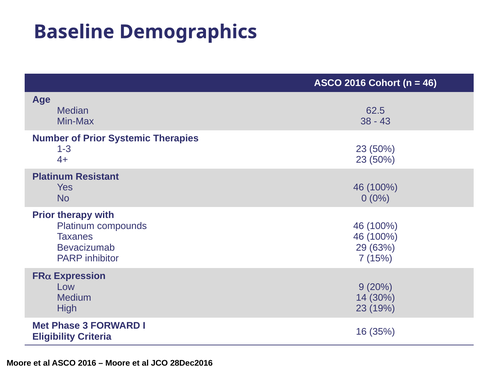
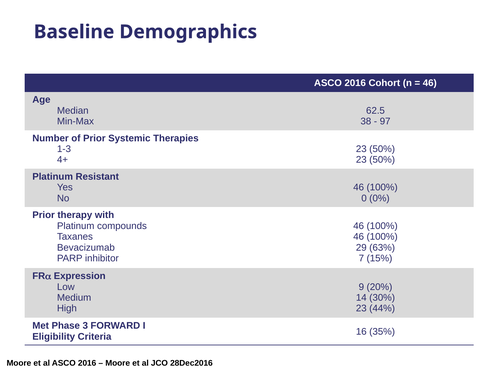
43: 43 -> 97
19%: 19% -> 44%
